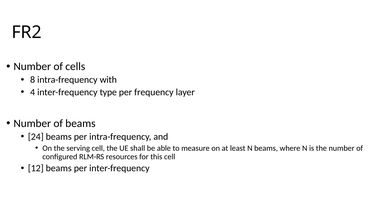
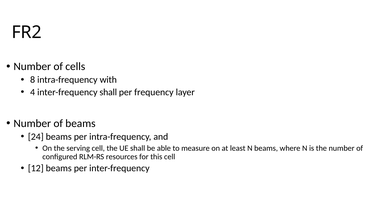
inter-frequency type: type -> shall
